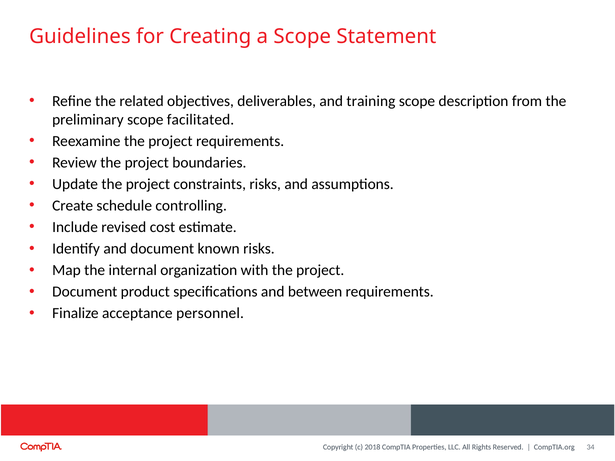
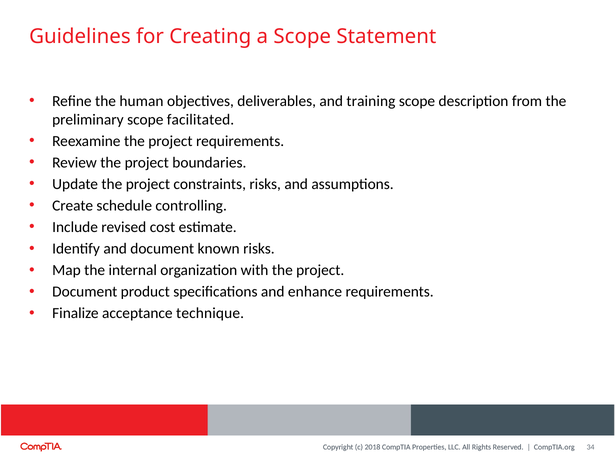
related: related -> human
between: between -> enhance
personnel: personnel -> technique
